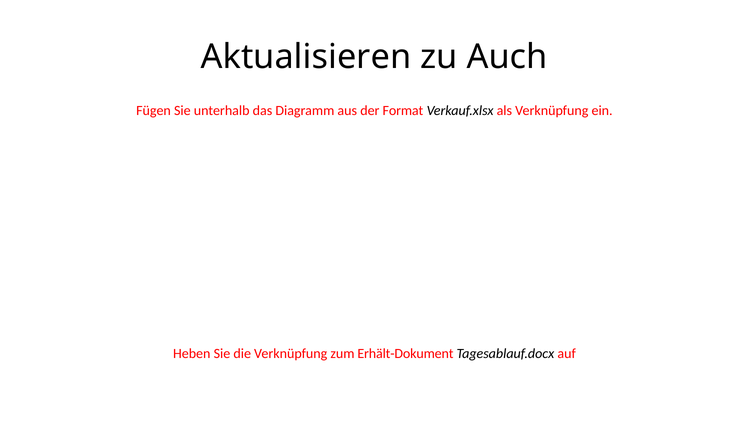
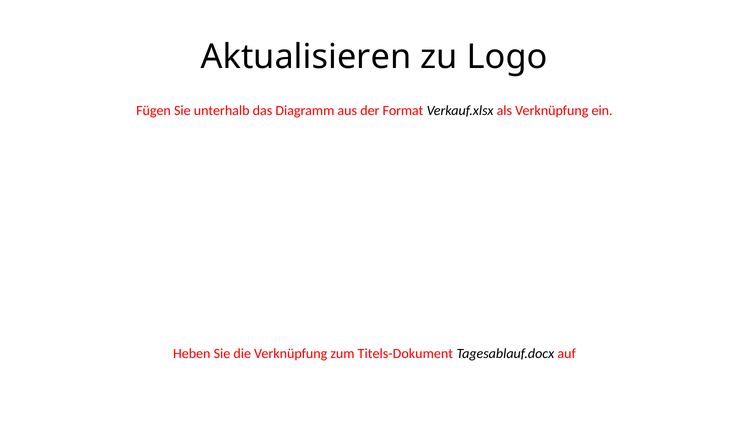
Auch: Auch -> Logo
Erhält-Dokument: Erhält-Dokument -> Titels-Dokument
